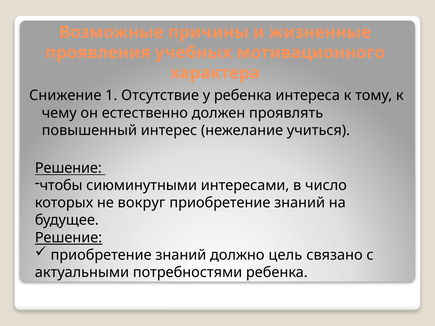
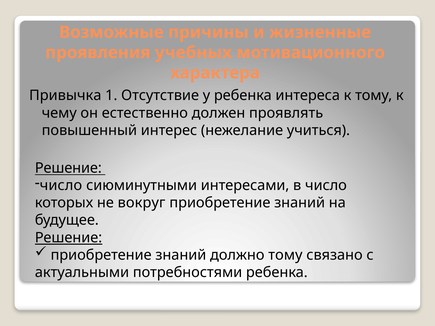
Снижение: Снижение -> Привычка
чтобы at (61, 186): чтобы -> число
должно цель: цель -> тому
